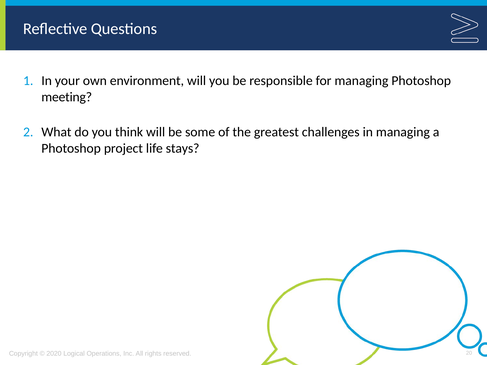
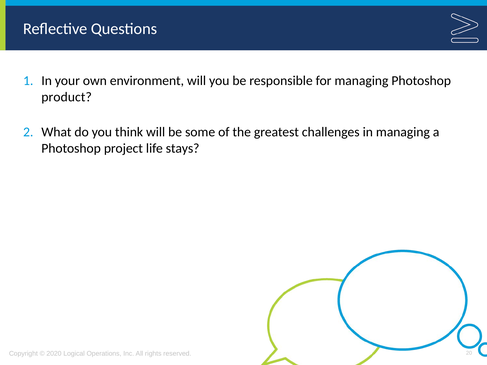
meeting: meeting -> product
